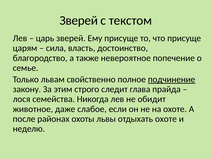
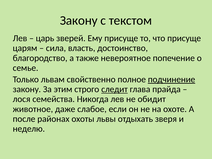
Зверей at (79, 21): Зверей -> Закону
следит underline: none -> present
отдыхать охоте: охоте -> зверя
